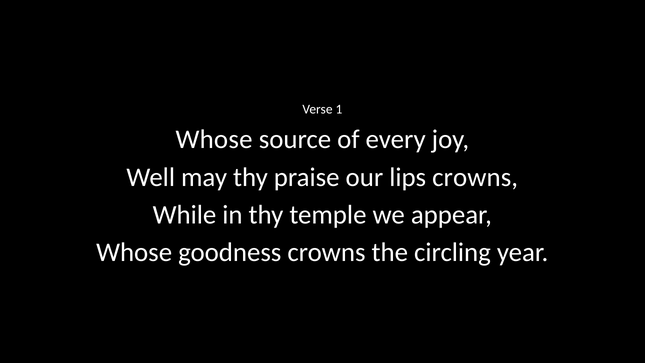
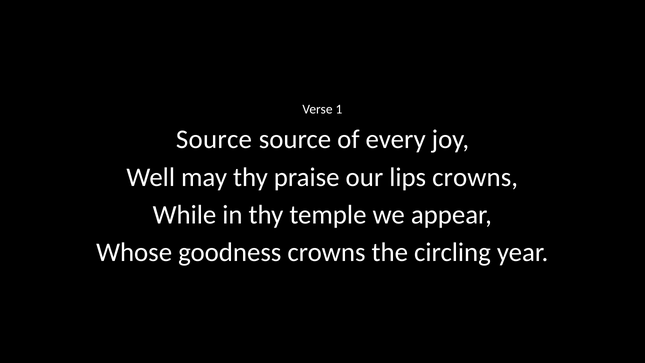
Whose at (214, 140): Whose -> Source
